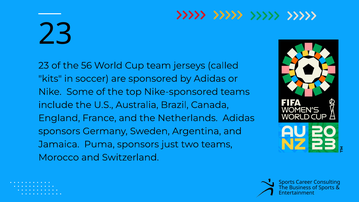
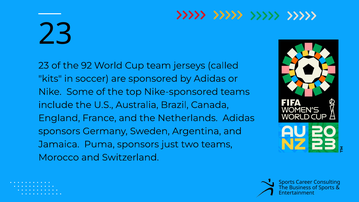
56: 56 -> 92
